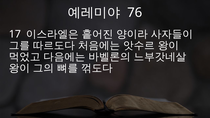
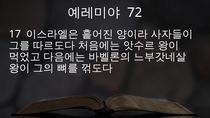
76: 76 -> 72
